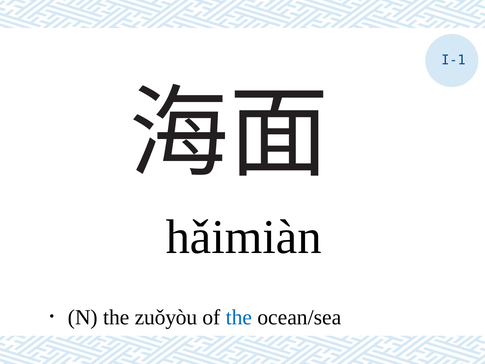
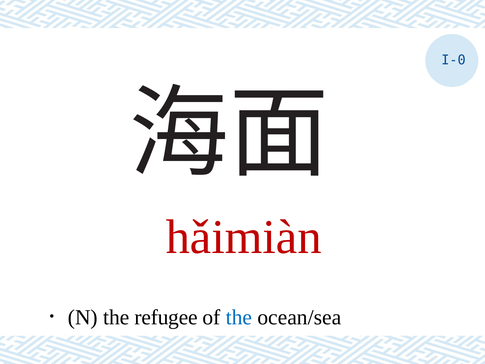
I-1: I-1 -> I-0
hǎimiàn colour: black -> red
zuǒyòu: zuǒyòu -> refugee
